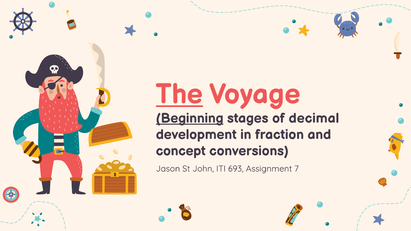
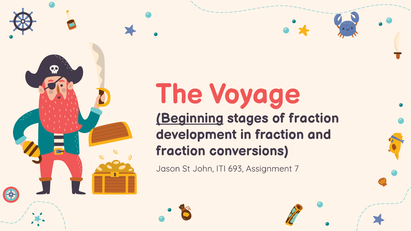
The underline: present -> none
of decimal: decimal -> fraction
concept at (181, 151): concept -> fraction
